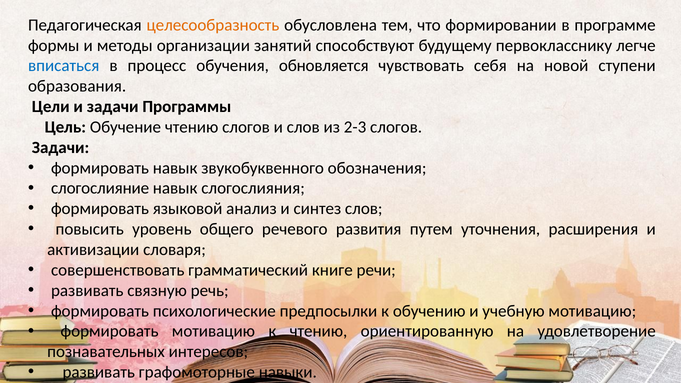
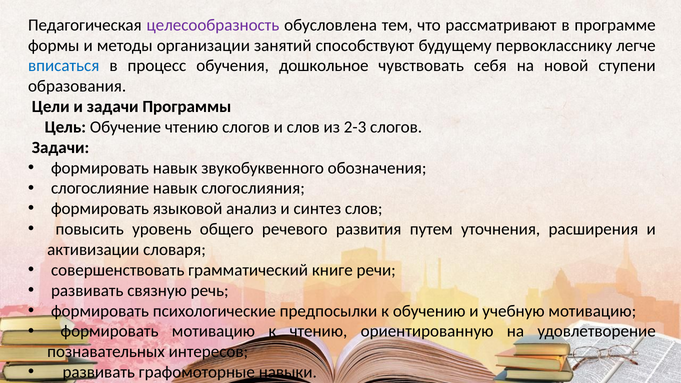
целесообразность colour: orange -> purple
формировании: формировании -> рассматривают
обновляется: обновляется -> дошкольное
